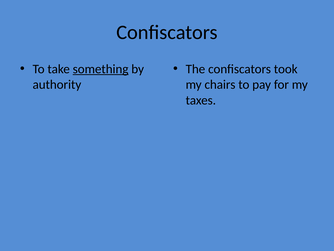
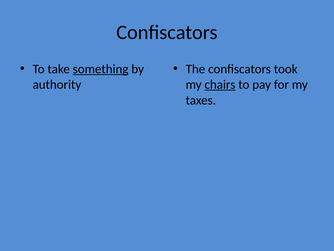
chairs underline: none -> present
